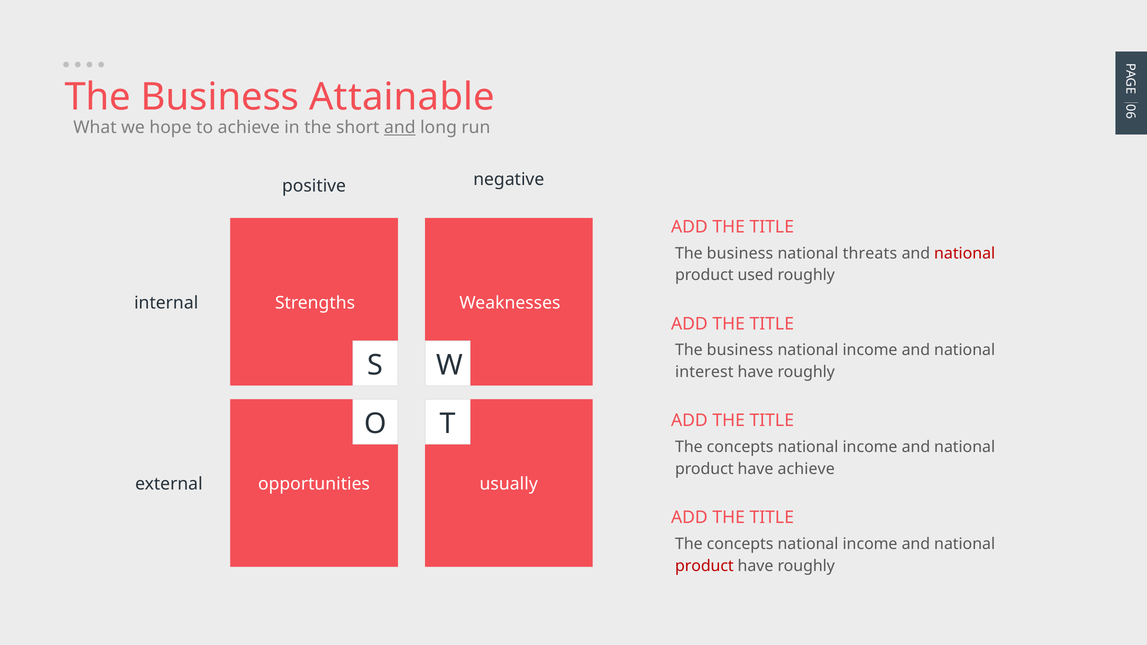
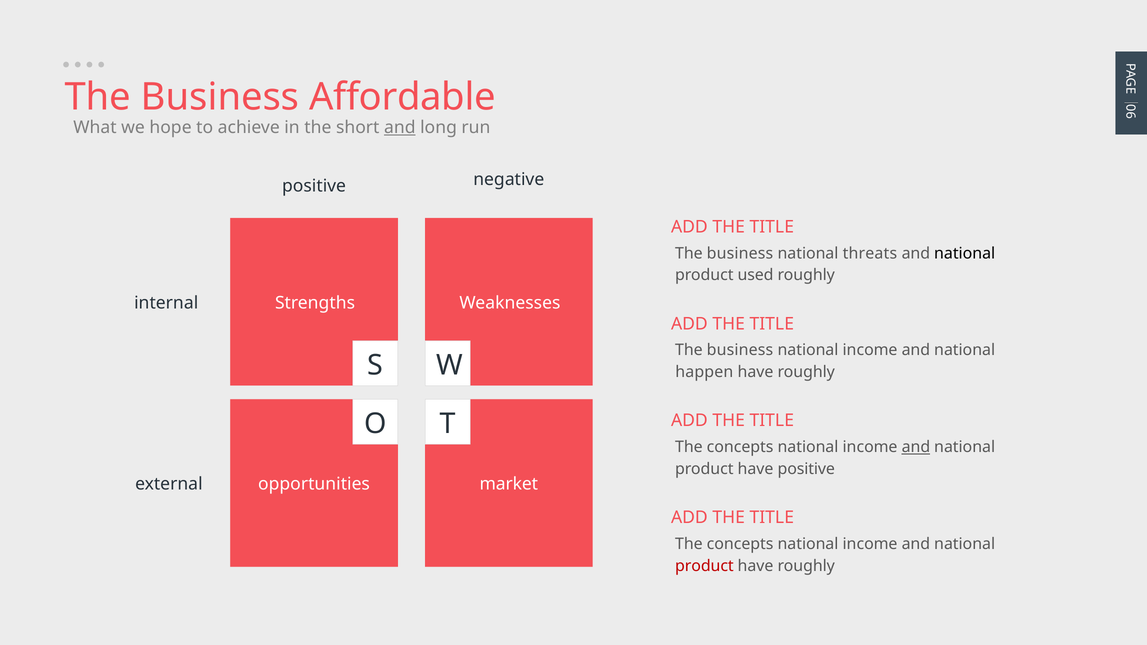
Attainable: Attainable -> Affordable
national at (965, 253) colour: red -> black
interest: interest -> happen
and at (916, 447) underline: none -> present
have achieve: achieve -> positive
usually: usually -> market
